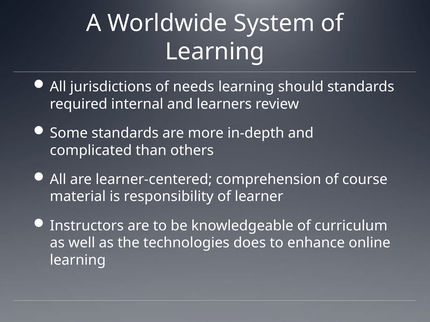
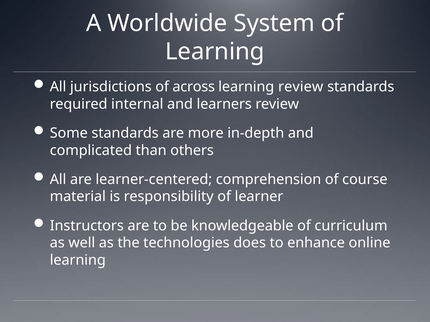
needs: needs -> across
learning should: should -> review
